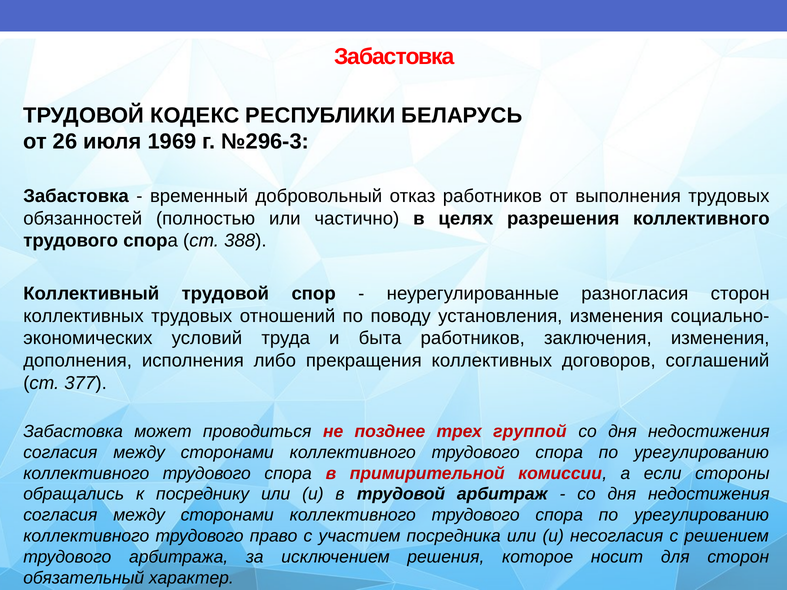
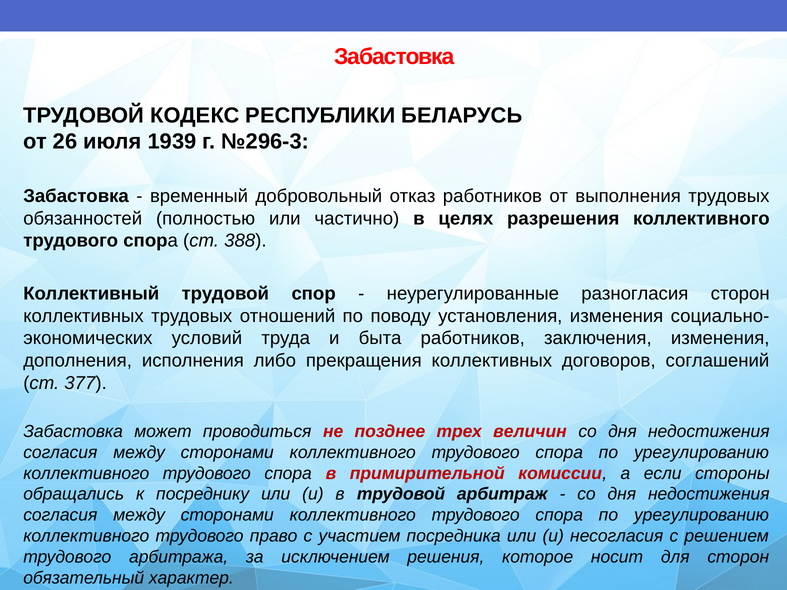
1969: 1969 -> 1939
группой: группой -> величин
